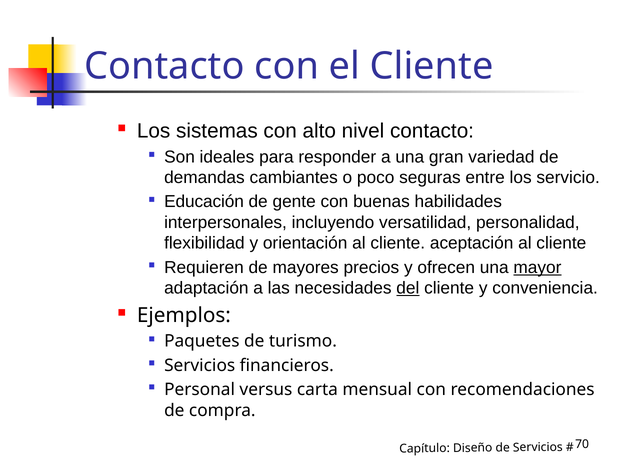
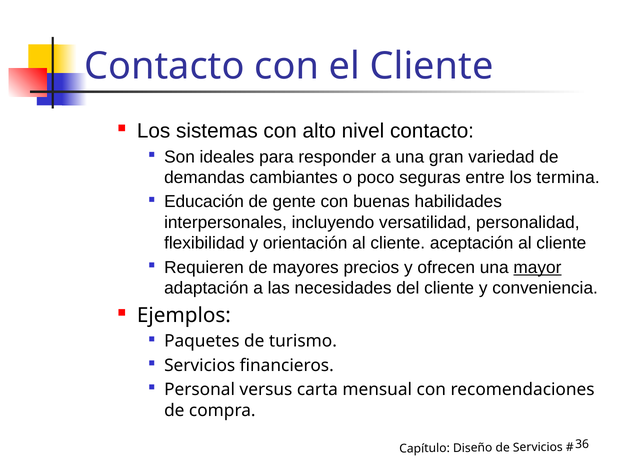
servicio: servicio -> termina
del underline: present -> none
70: 70 -> 36
